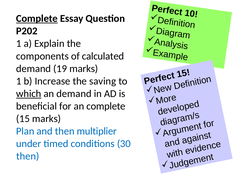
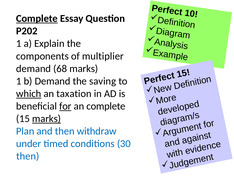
calculated: calculated -> multiplier
19: 19 -> 68
b Increase: Increase -> Demand
an demand: demand -> taxation
for underline: none -> present
marks at (47, 118) underline: none -> present
multiplier: multiplier -> withdraw
